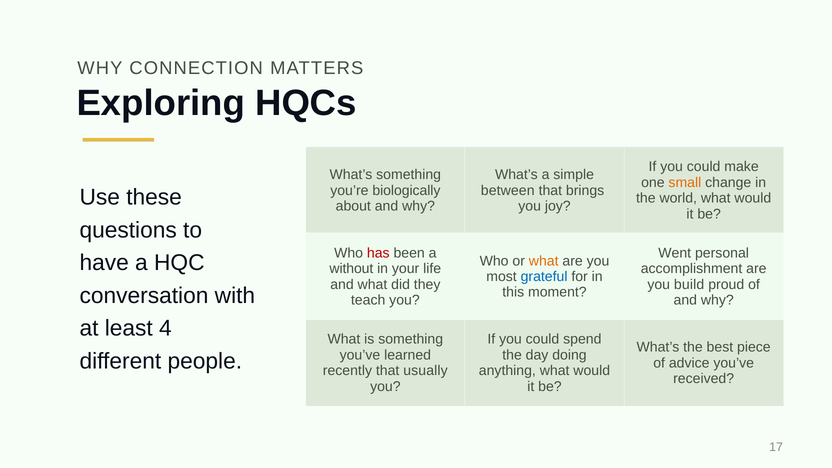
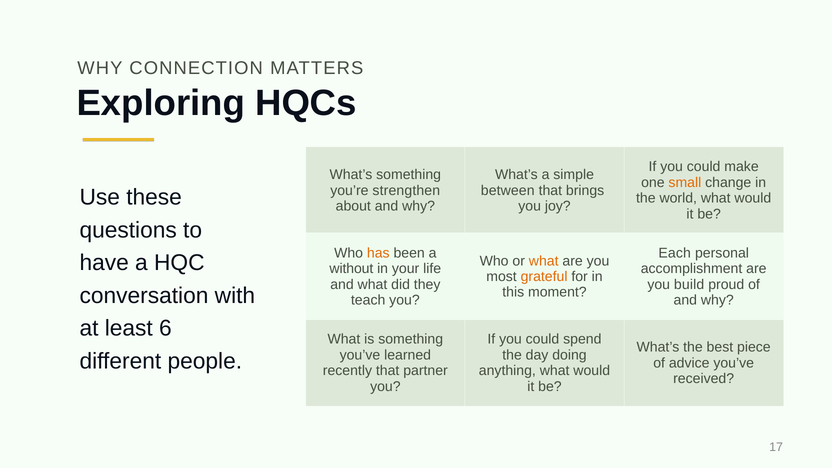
biologically: biologically -> strengthen
has colour: red -> orange
Went: Went -> Each
grateful colour: blue -> orange
4: 4 -> 6
usually: usually -> partner
